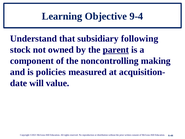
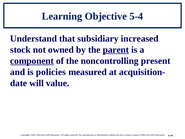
9-4: 9-4 -> 5-4
following: following -> increased
component underline: none -> present
making: making -> present
